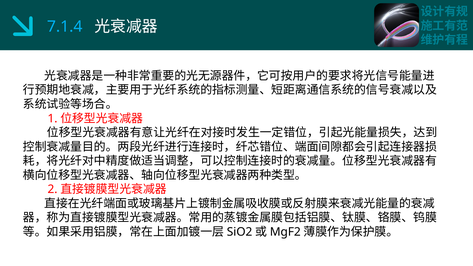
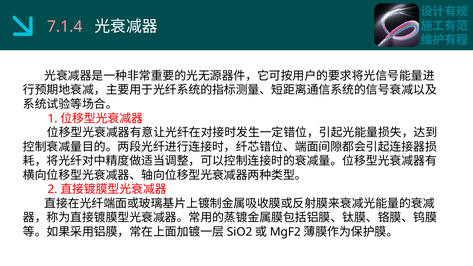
7.1.4 colour: light blue -> pink
